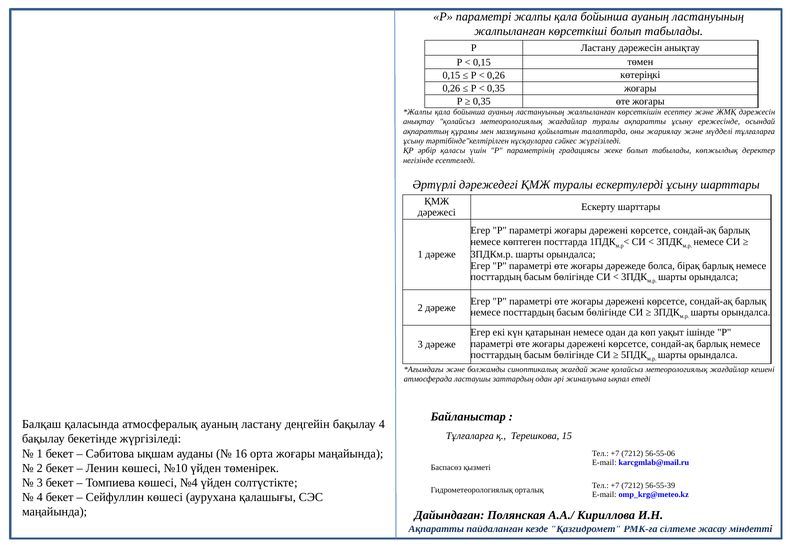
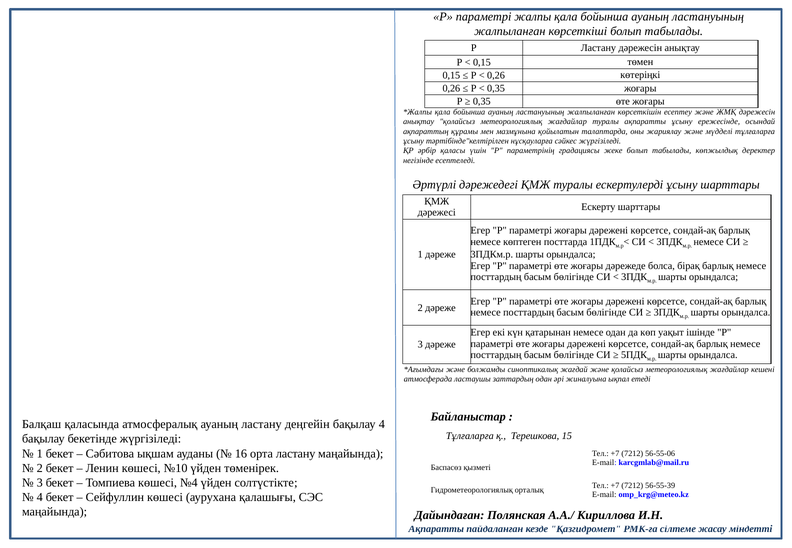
орта жоғары: жоғары -> ластану
